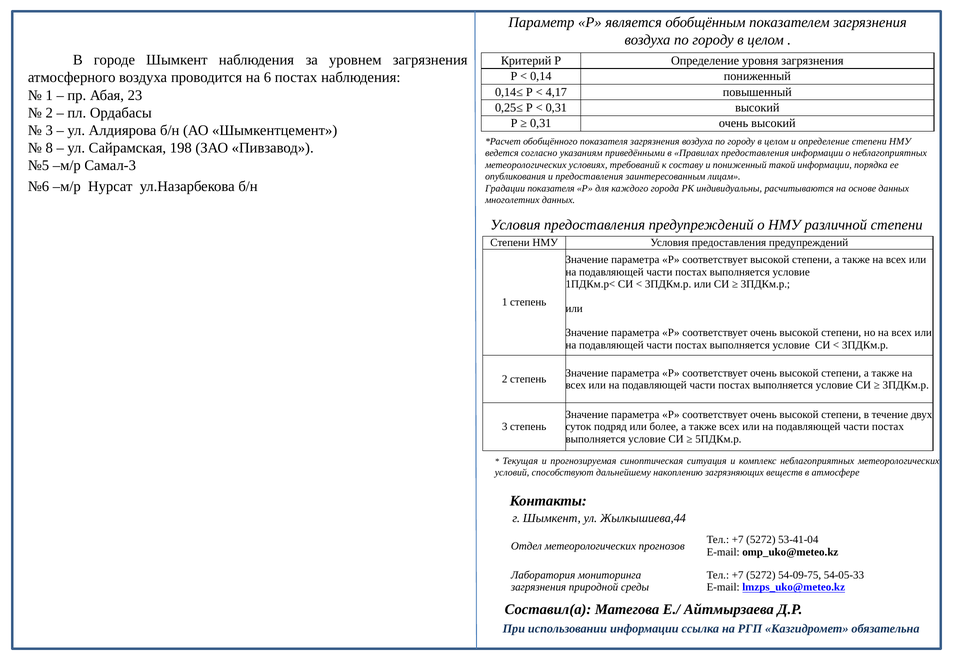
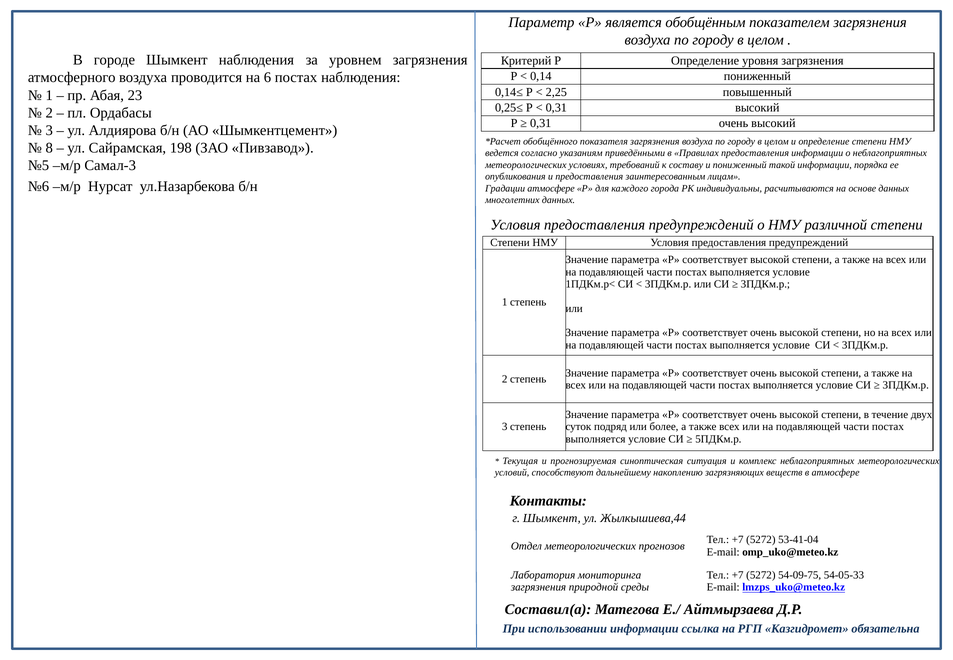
4,17: 4,17 -> 2,25
Градации показателя: показателя -> атмосфере
